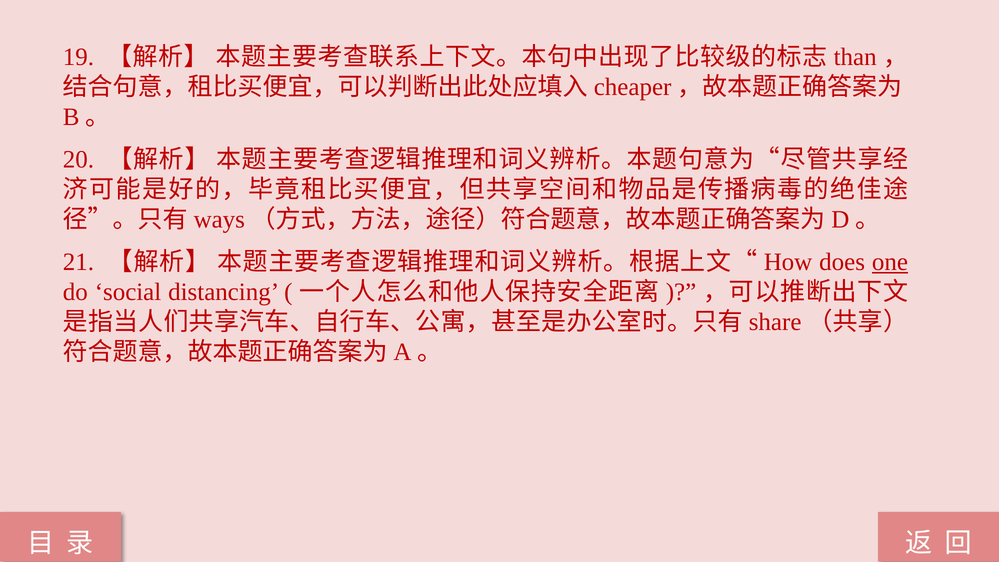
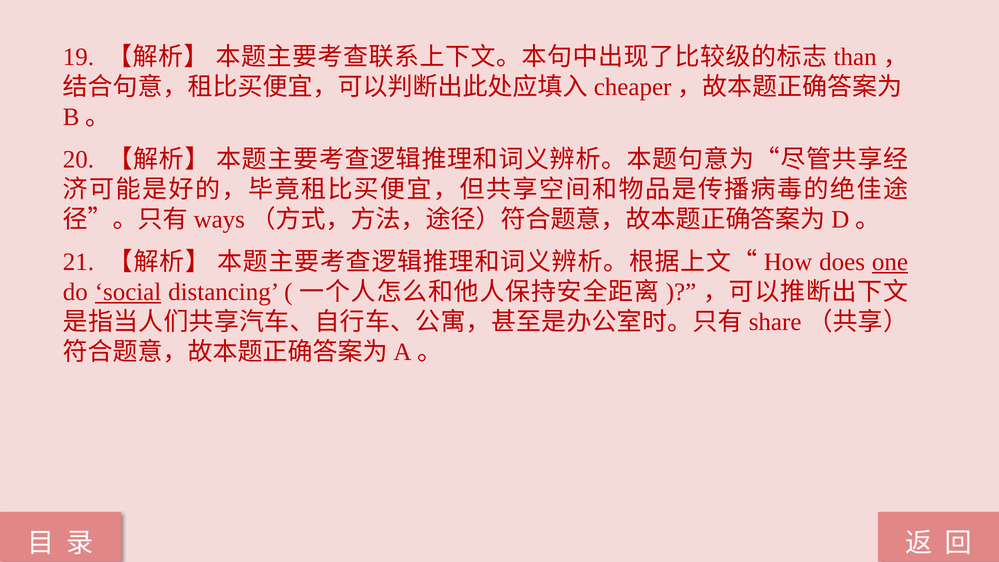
social underline: none -> present
